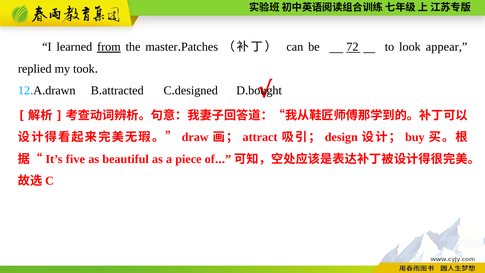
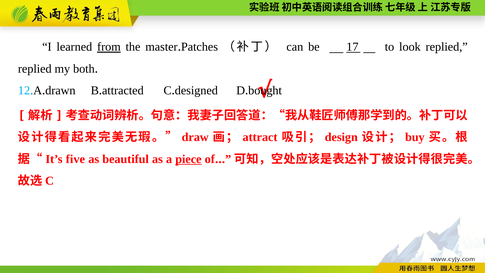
72: 72 -> 17
look appear: appear -> replied
took: took -> both
piece underline: none -> present
